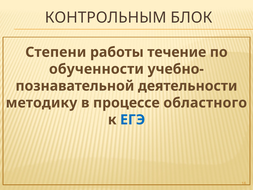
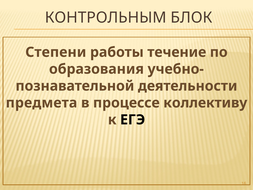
обученности: обученности -> образования
методику: методику -> предмета
областного: областного -> коллективу
ЕГЭ colour: blue -> black
